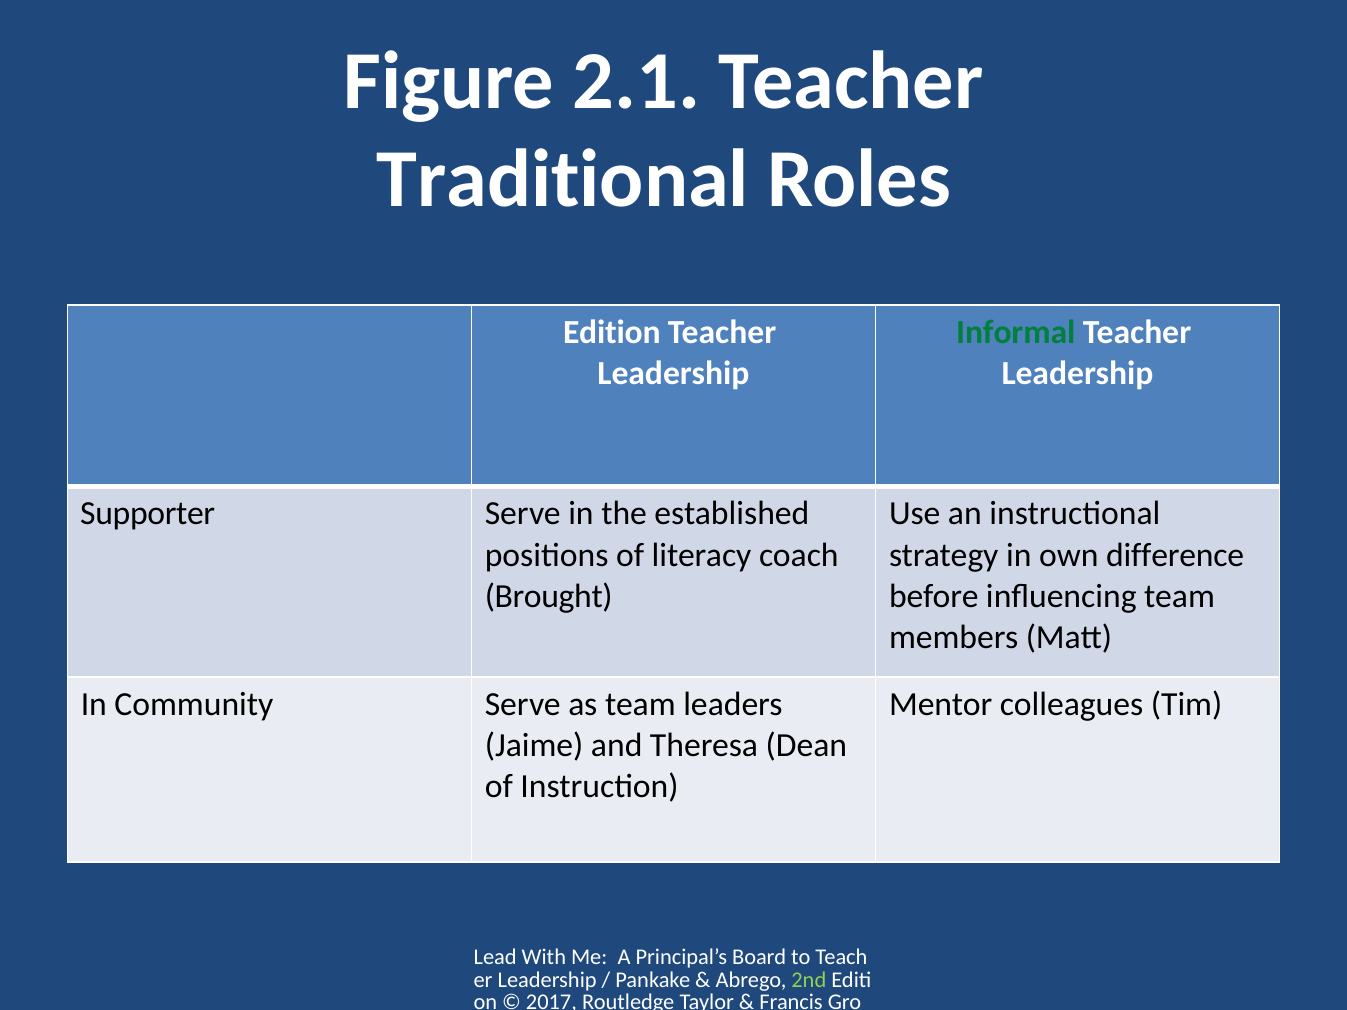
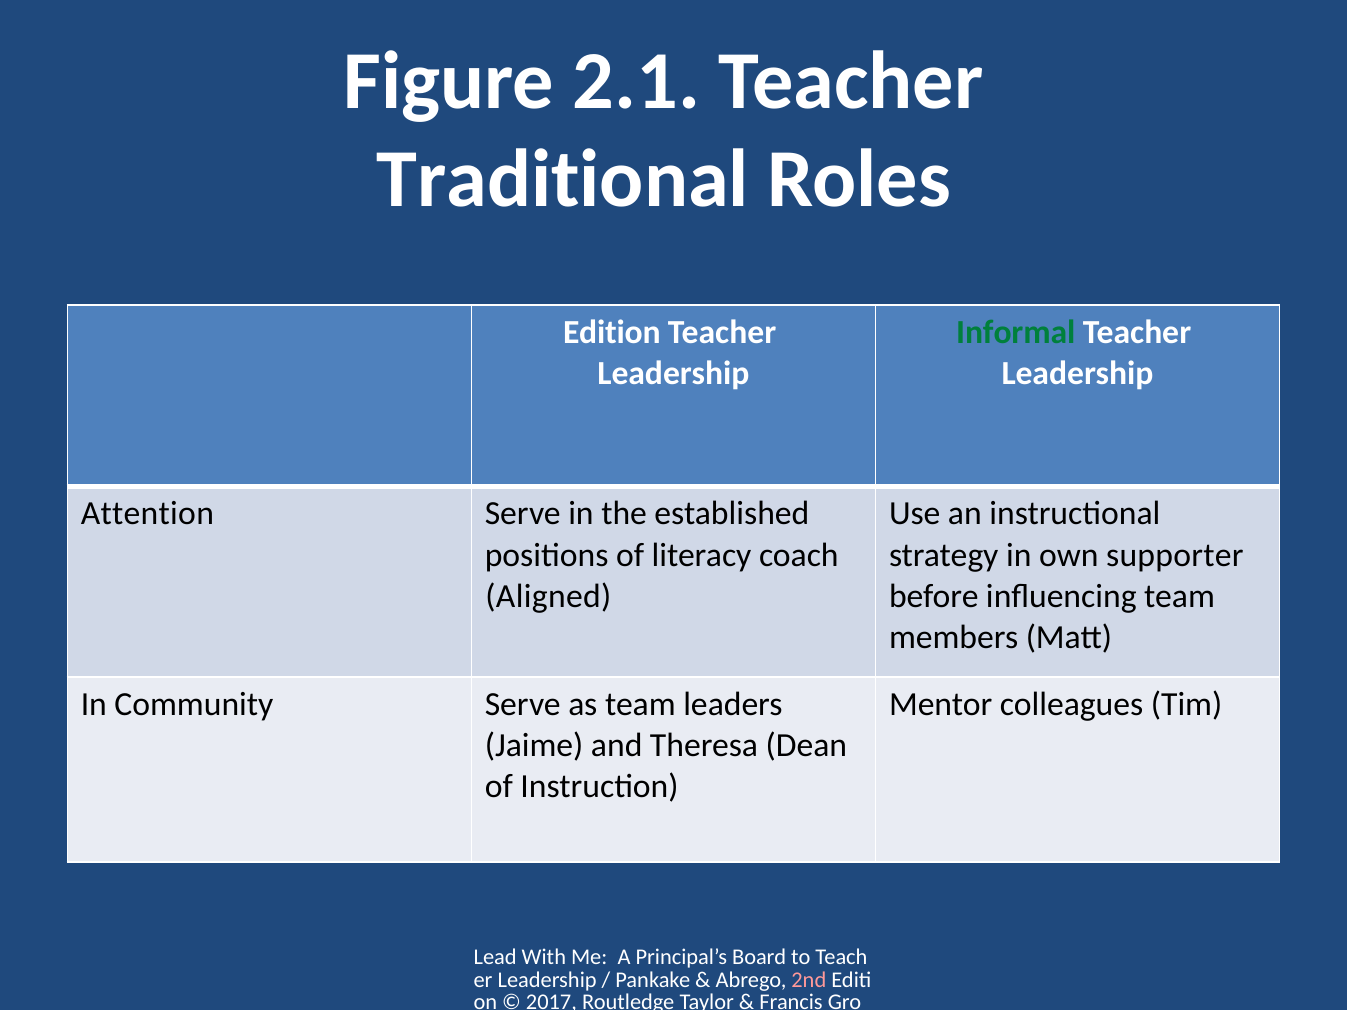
Supporter: Supporter -> Attention
difference: difference -> supporter
Brought: Brought -> Aligned
2nd colour: light green -> pink
